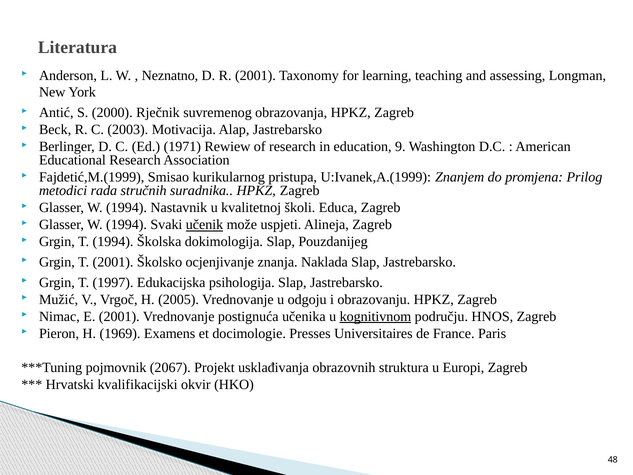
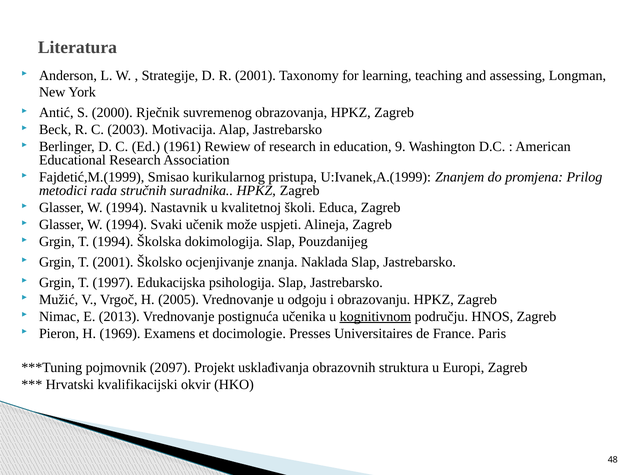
Neznatno: Neznatno -> Strategije
1971: 1971 -> 1961
učenik underline: present -> none
E 2001: 2001 -> 2013
2067: 2067 -> 2097
